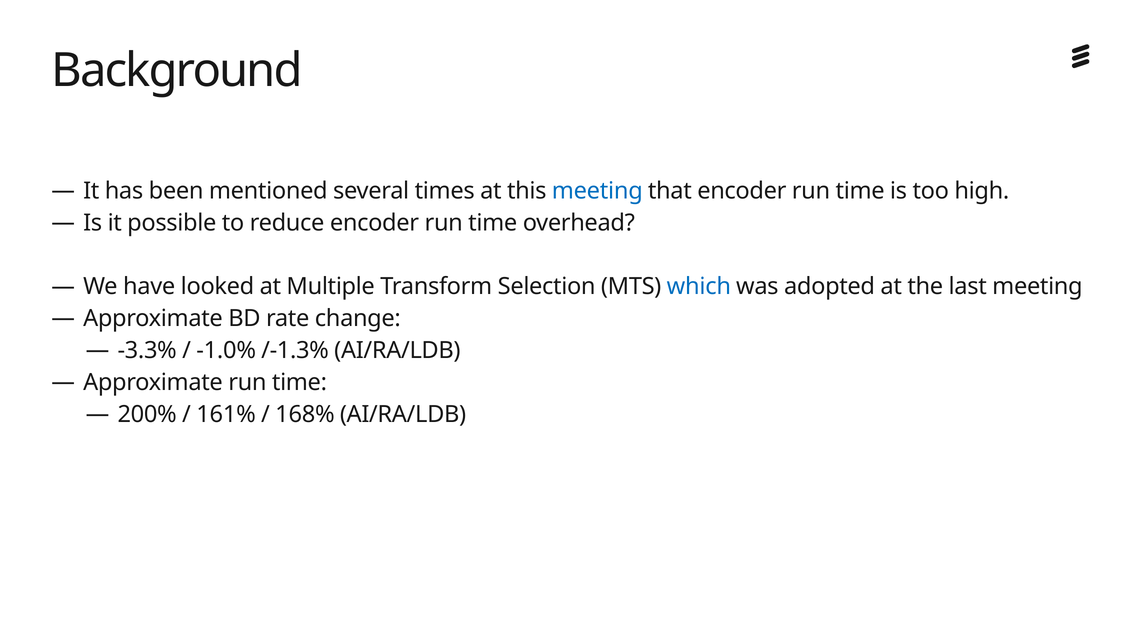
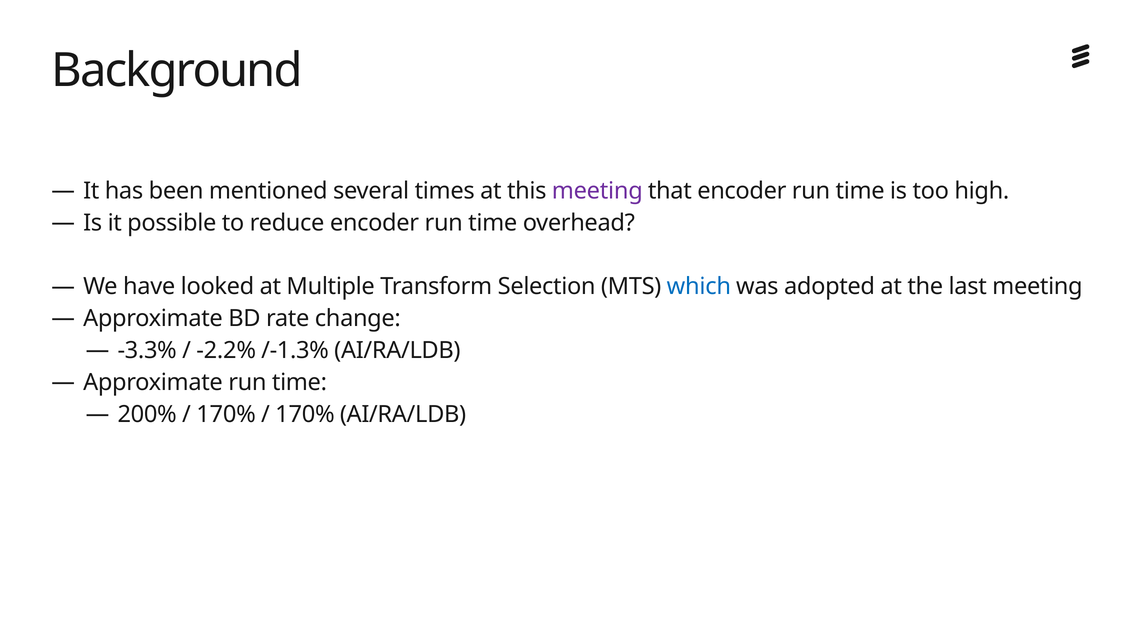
meeting at (597, 191) colour: blue -> purple
-1.0%: -1.0% -> -2.2%
161% at (226, 414): 161% -> 170%
168% at (305, 414): 168% -> 170%
